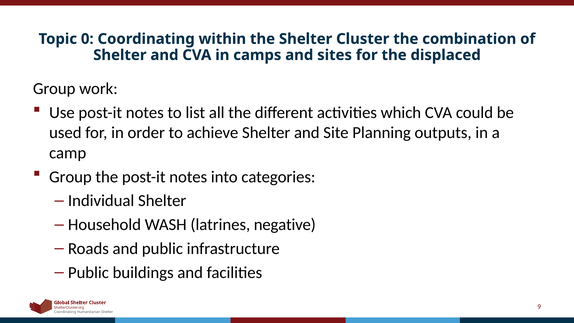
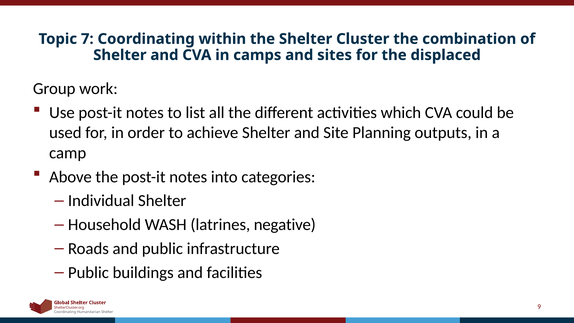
0: 0 -> 7
Group at (70, 177): Group -> Above
